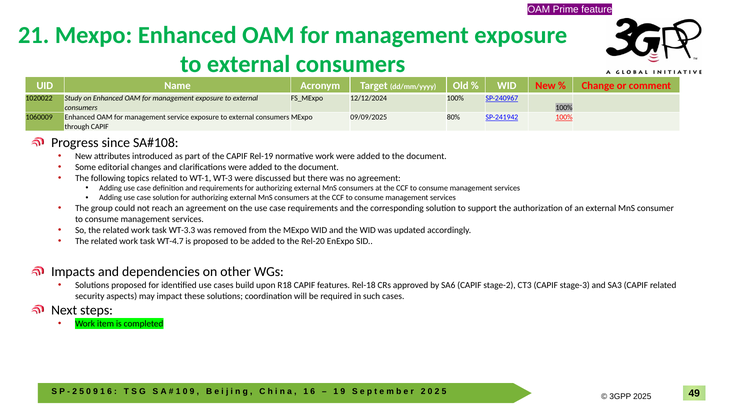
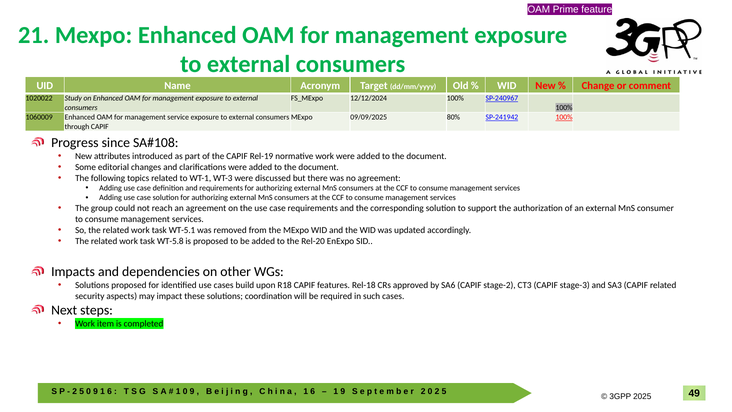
WT-3.3: WT-3.3 -> WT-5.1
WT-4.7: WT-4.7 -> WT-5.8
